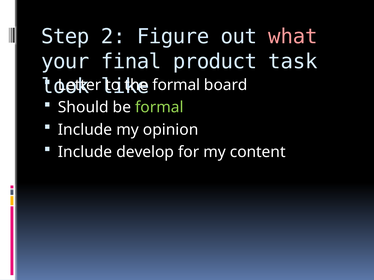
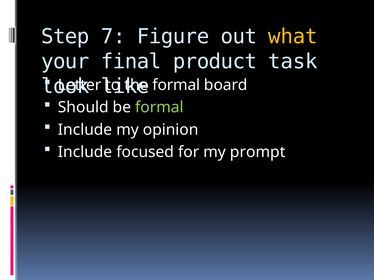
2: 2 -> 7
what colour: pink -> yellow
develop: develop -> focused
content: content -> prompt
